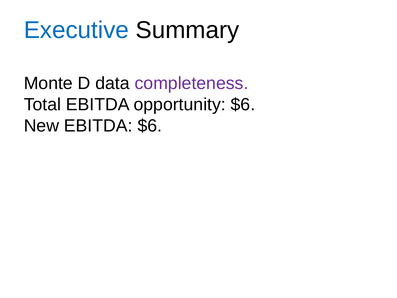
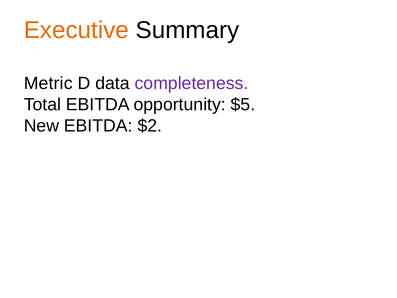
Executive colour: blue -> orange
Monte: Monte -> Metric
opportunity $6: $6 -> $5
EBITDA $6: $6 -> $2
